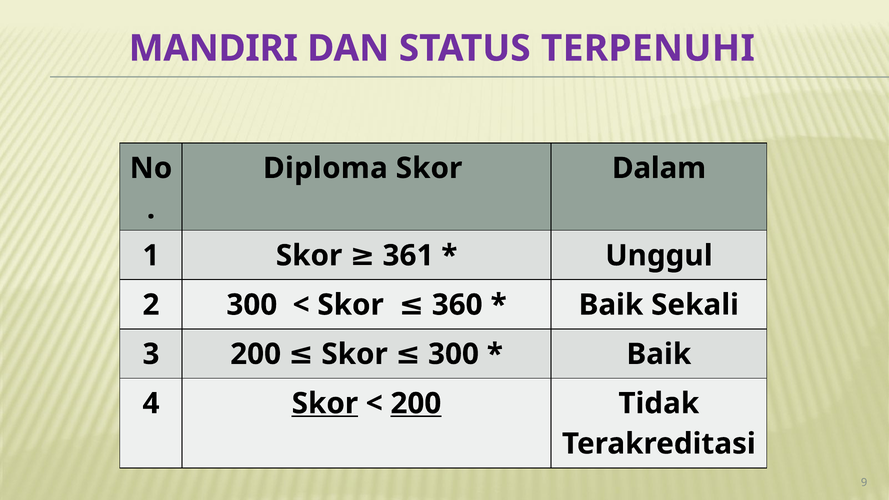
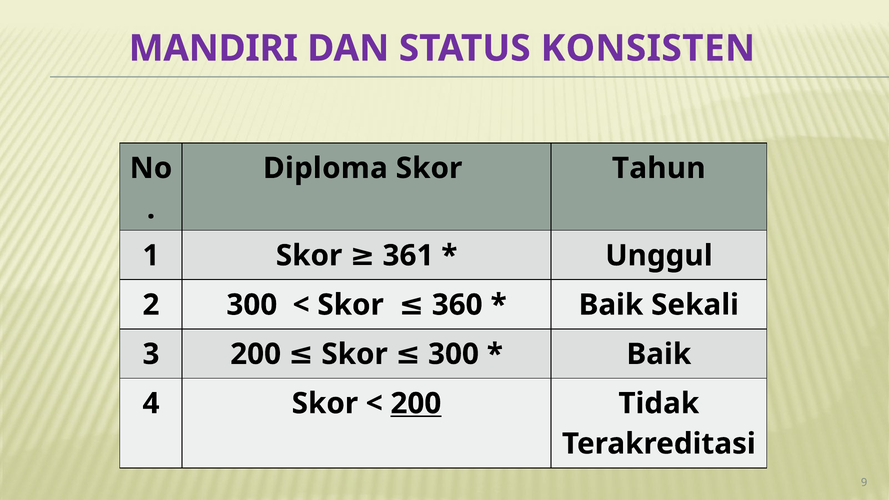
TERPENUHI: TERPENUHI -> KONSISTEN
Dalam: Dalam -> Tahun
Skor at (325, 403) underline: present -> none
